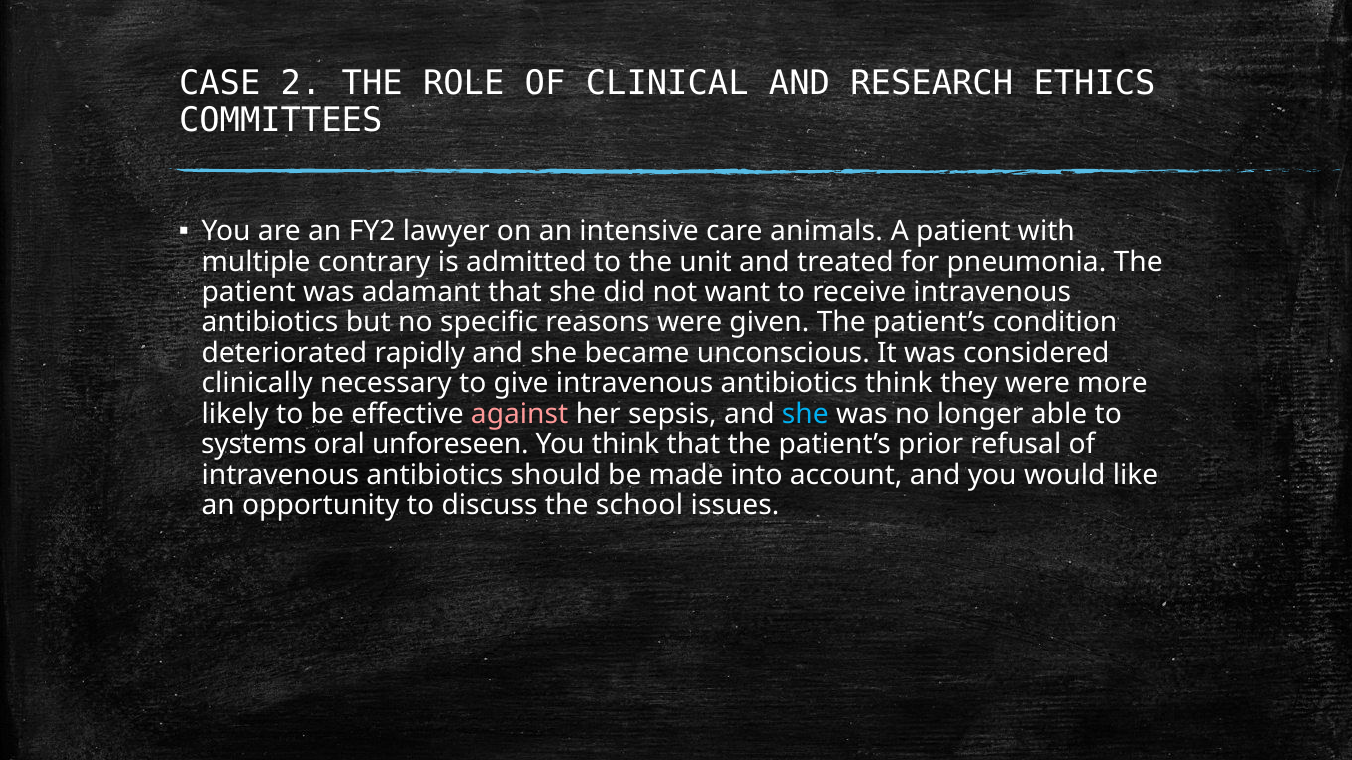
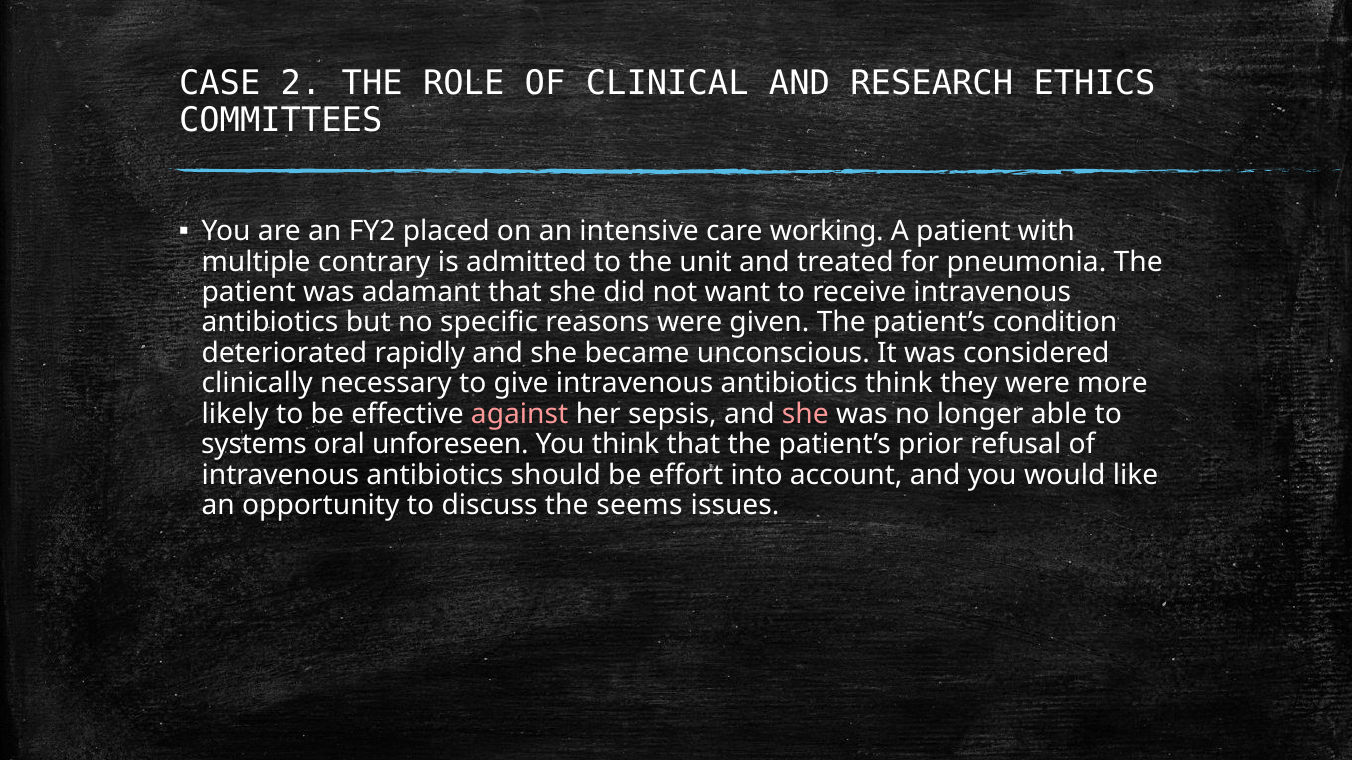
lawyer: lawyer -> placed
animals: animals -> working
she at (805, 414) colour: light blue -> pink
made: made -> effort
school: school -> seems
